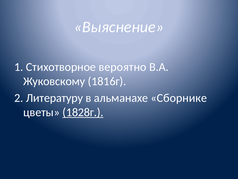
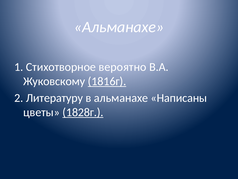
Выяснение at (119, 27): Выяснение -> Альманахе
1816г underline: none -> present
Сборнике: Сборнике -> Написаны
